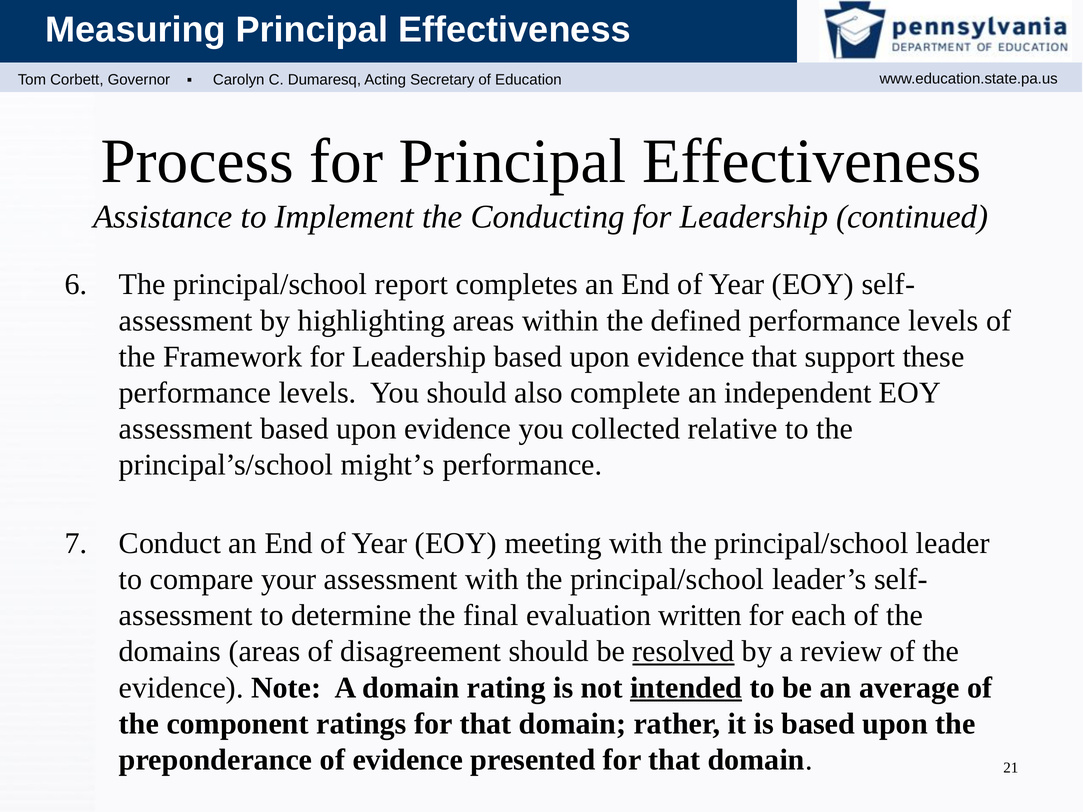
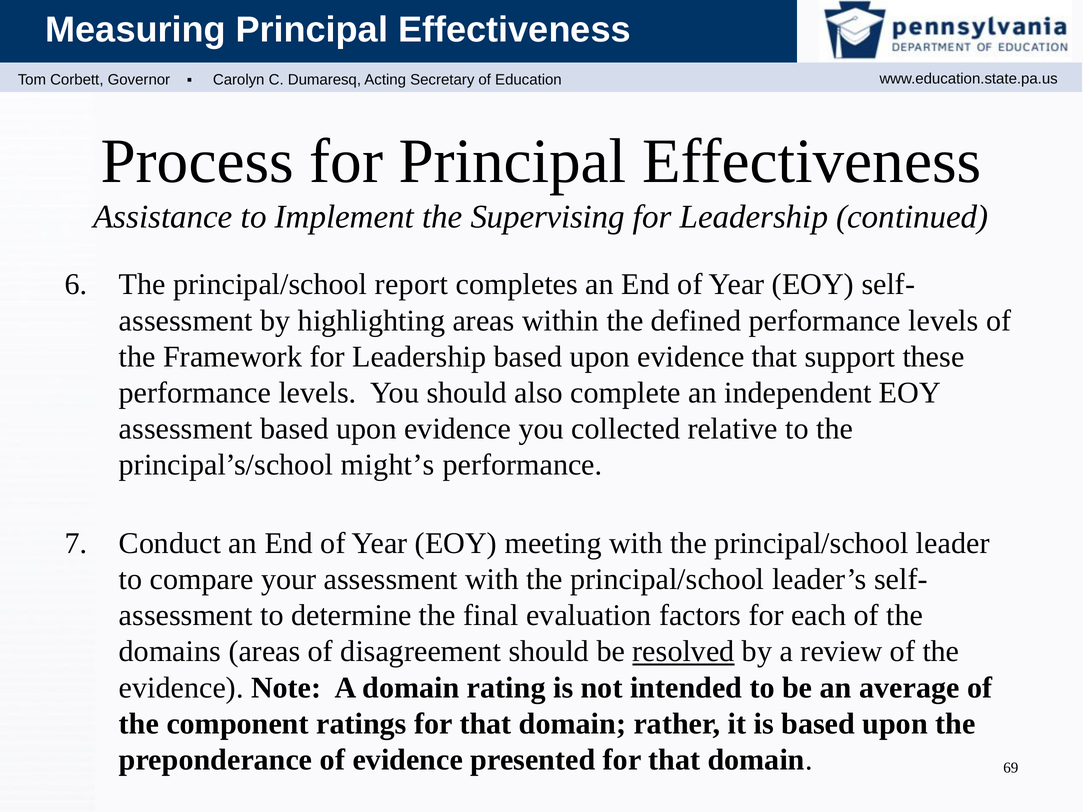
Conducting: Conducting -> Supervising
written: written -> factors
intended underline: present -> none
21: 21 -> 69
